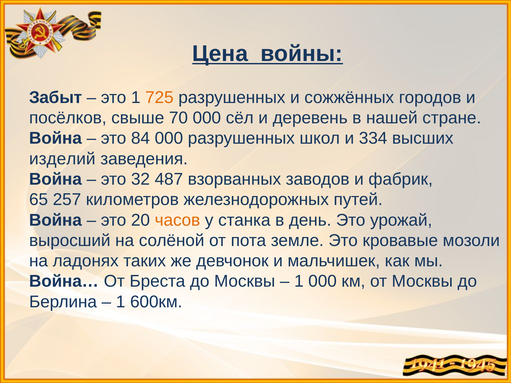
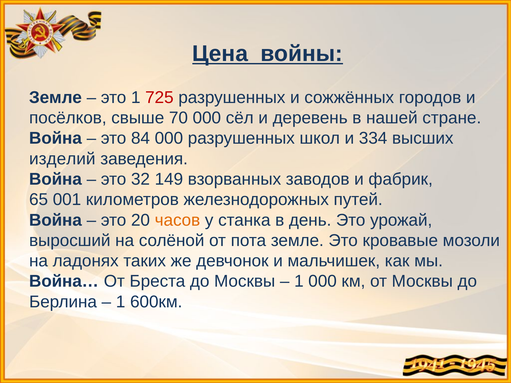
Забыт at (56, 98): Забыт -> Земле
725 colour: orange -> red
487: 487 -> 149
257: 257 -> 001
